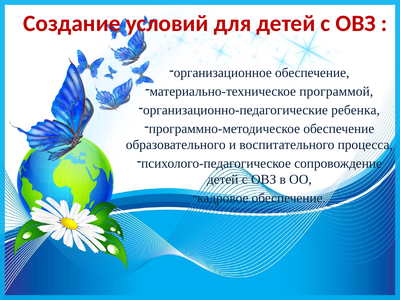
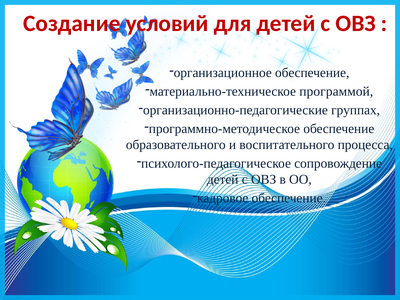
ребенка: ребенка -> группах
